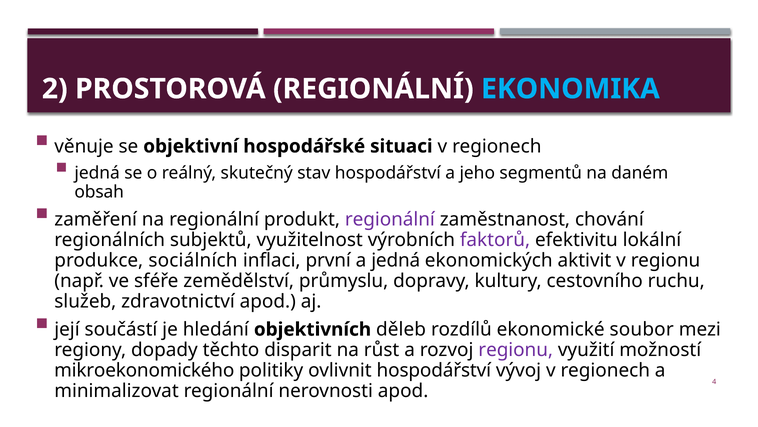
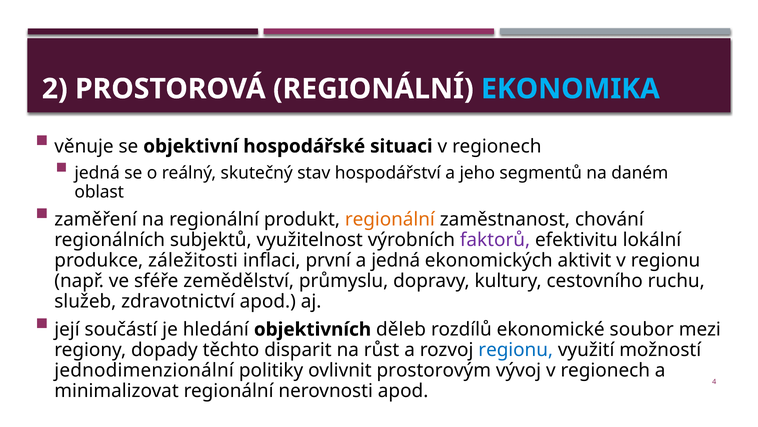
obsah: obsah -> oblast
regionální at (390, 219) colour: purple -> orange
sociálních: sociálních -> záležitosti
regionu at (516, 349) colour: purple -> blue
mikroekonomického: mikroekonomického -> jednodimenzionální
ovlivnit hospodářství: hospodářství -> prostorovým
